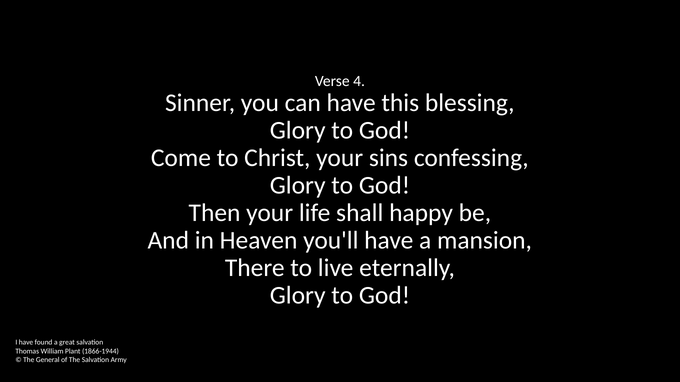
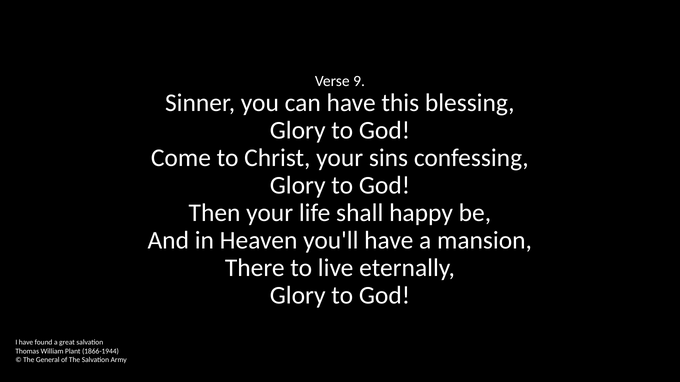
4: 4 -> 9
